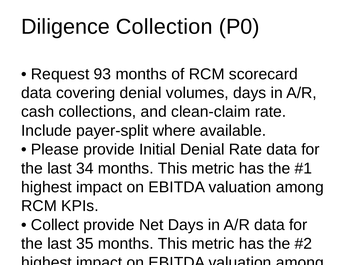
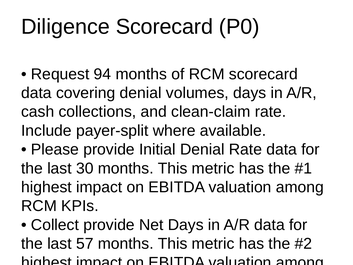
Diligence Collection: Collection -> Scorecard
93: 93 -> 94
34: 34 -> 30
35: 35 -> 57
